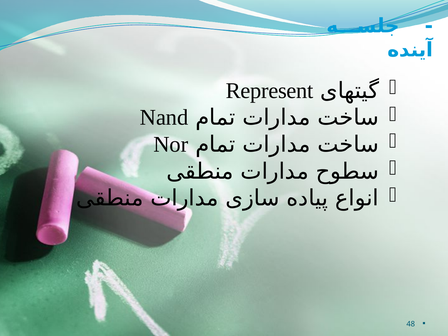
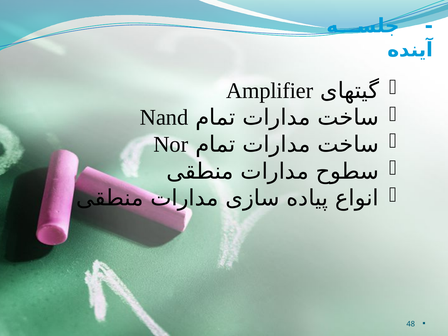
Represent: Represent -> Amplifier
